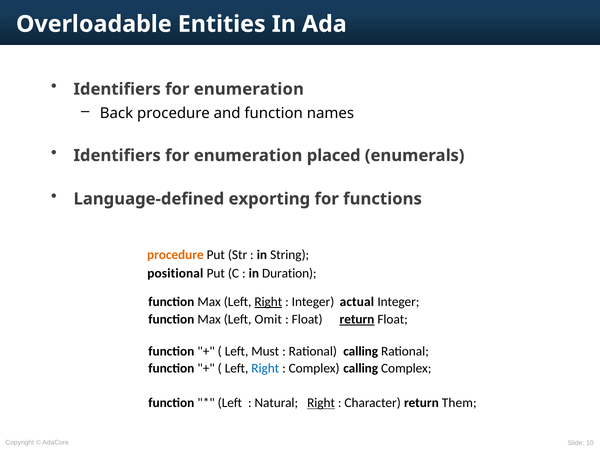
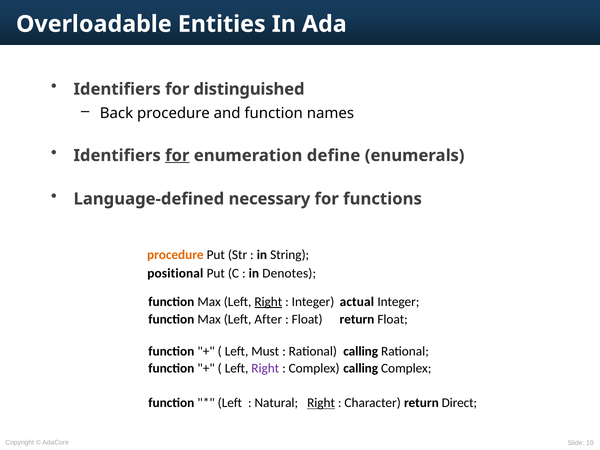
enumeration at (249, 89): enumeration -> distinguished
for at (177, 156) underline: none -> present
placed: placed -> define
exporting: exporting -> necessary
Duration: Duration -> Denotes
Omit: Omit -> After
return at (357, 319) underline: present -> none
Right at (265, 368) colour: blue -> purple
Them: Them -> Direct
